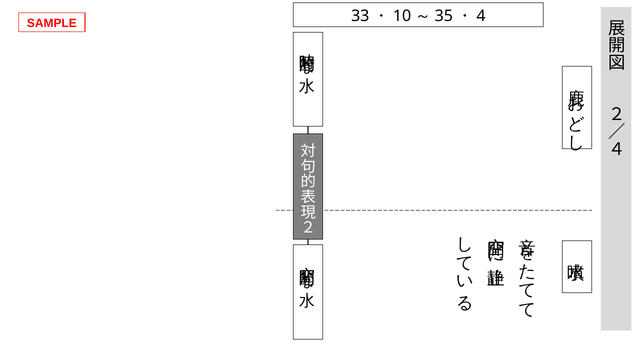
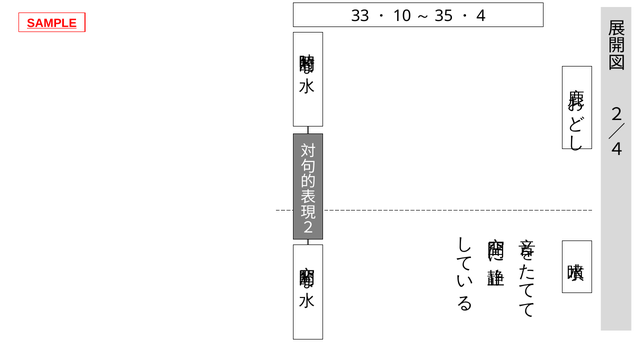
SAMPLE underline: none -> present
